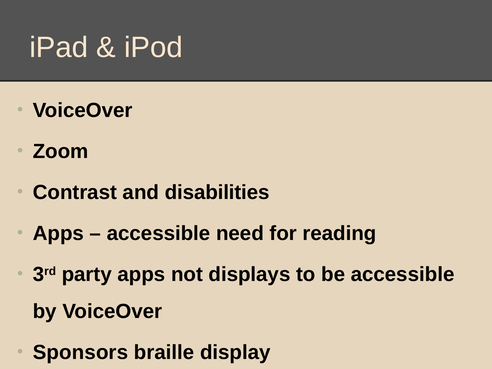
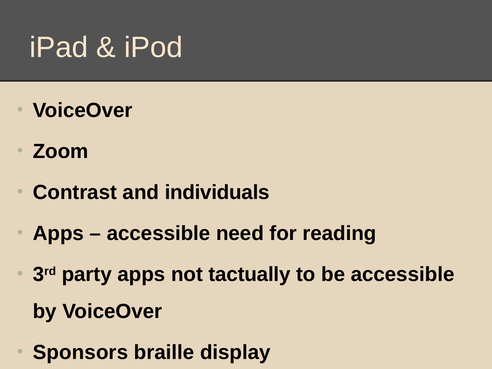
disabilities: disabilities -> individuals
displays: displays -> tactually
